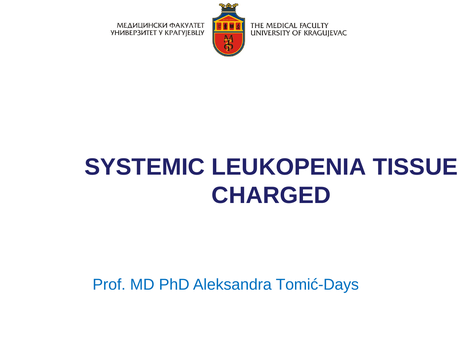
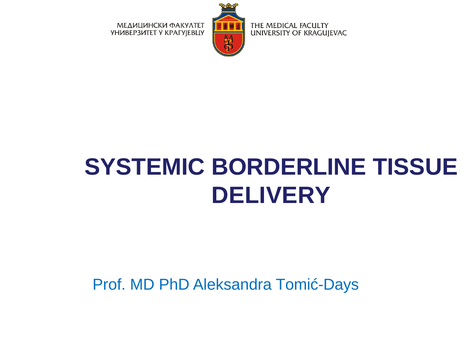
LEUKOPENIA: LEUKOPENIA -> BORDERLINE
CHARGED: CHARGED -> DELIVERY
